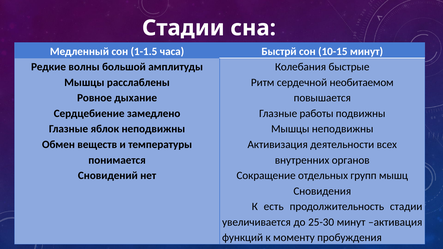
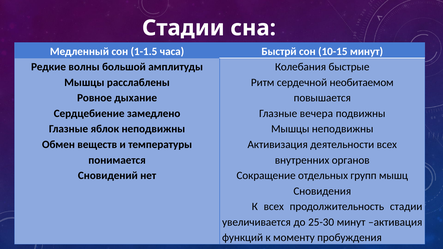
работы: работы -> вечера
К есть: есть -> всех
